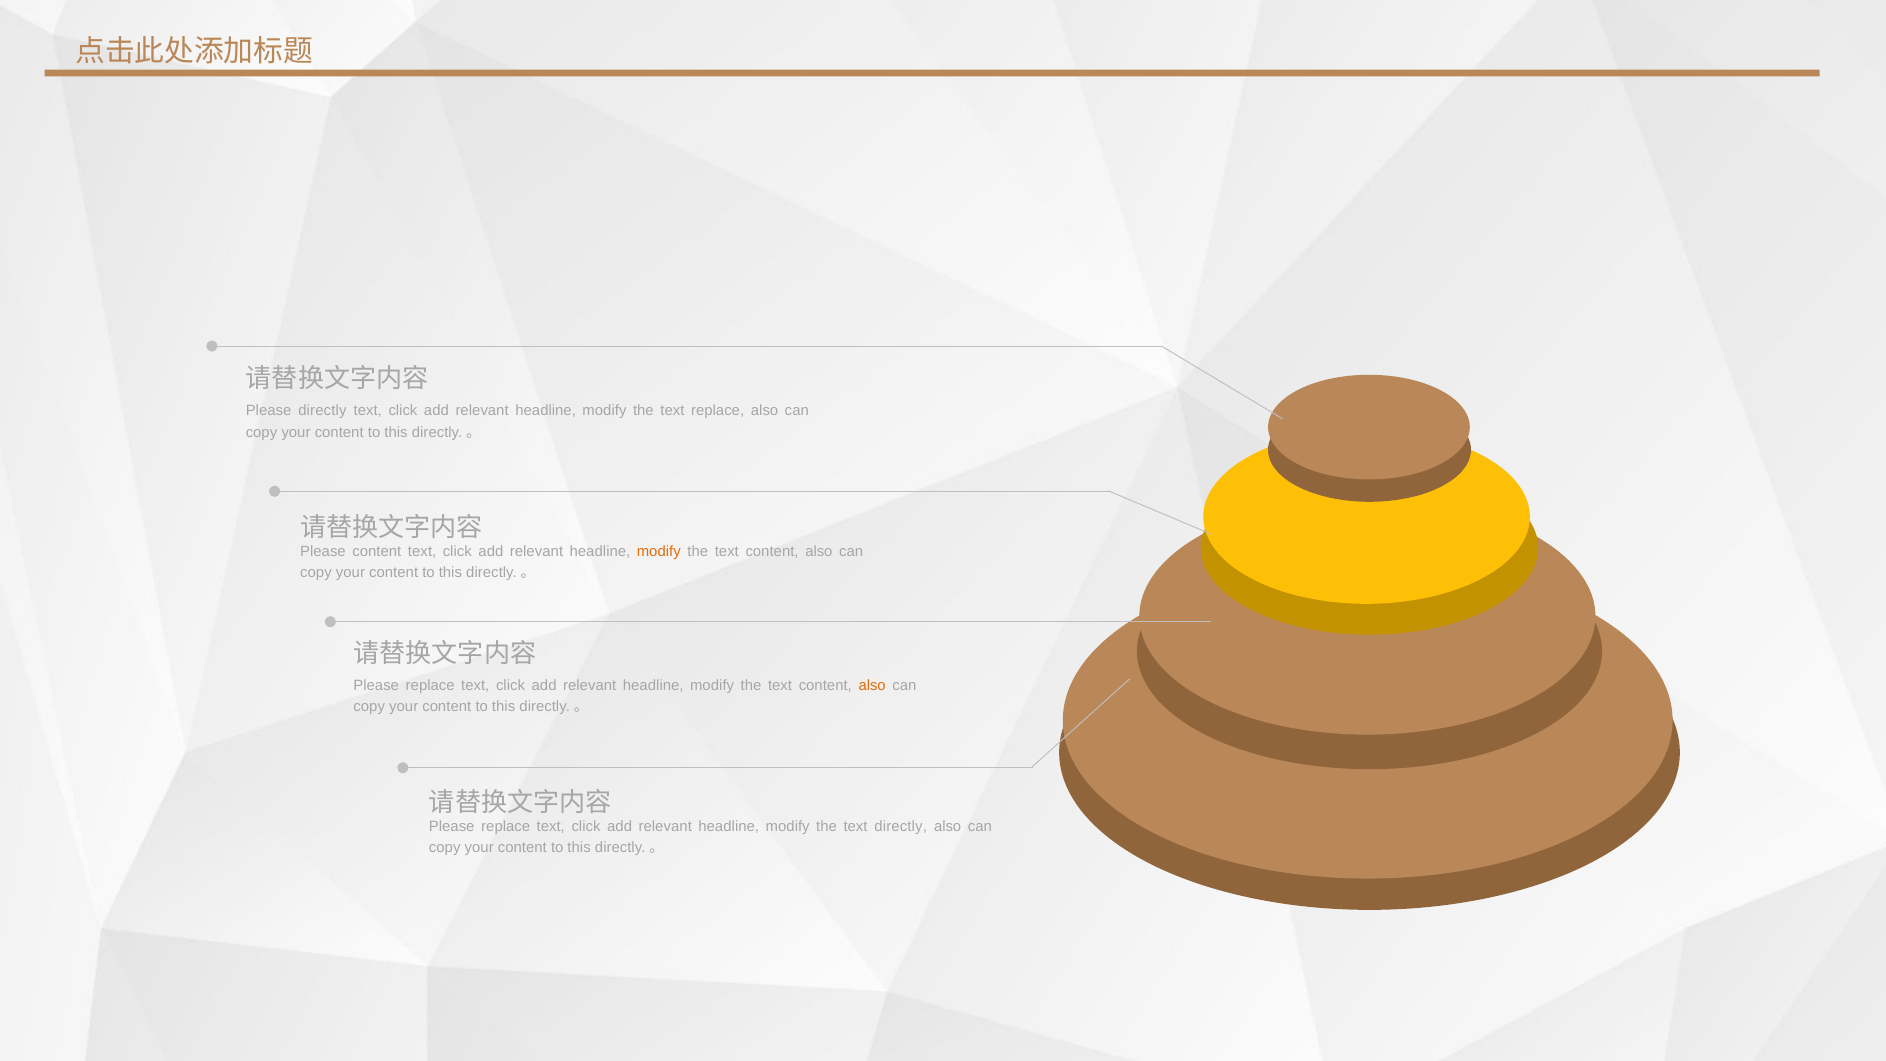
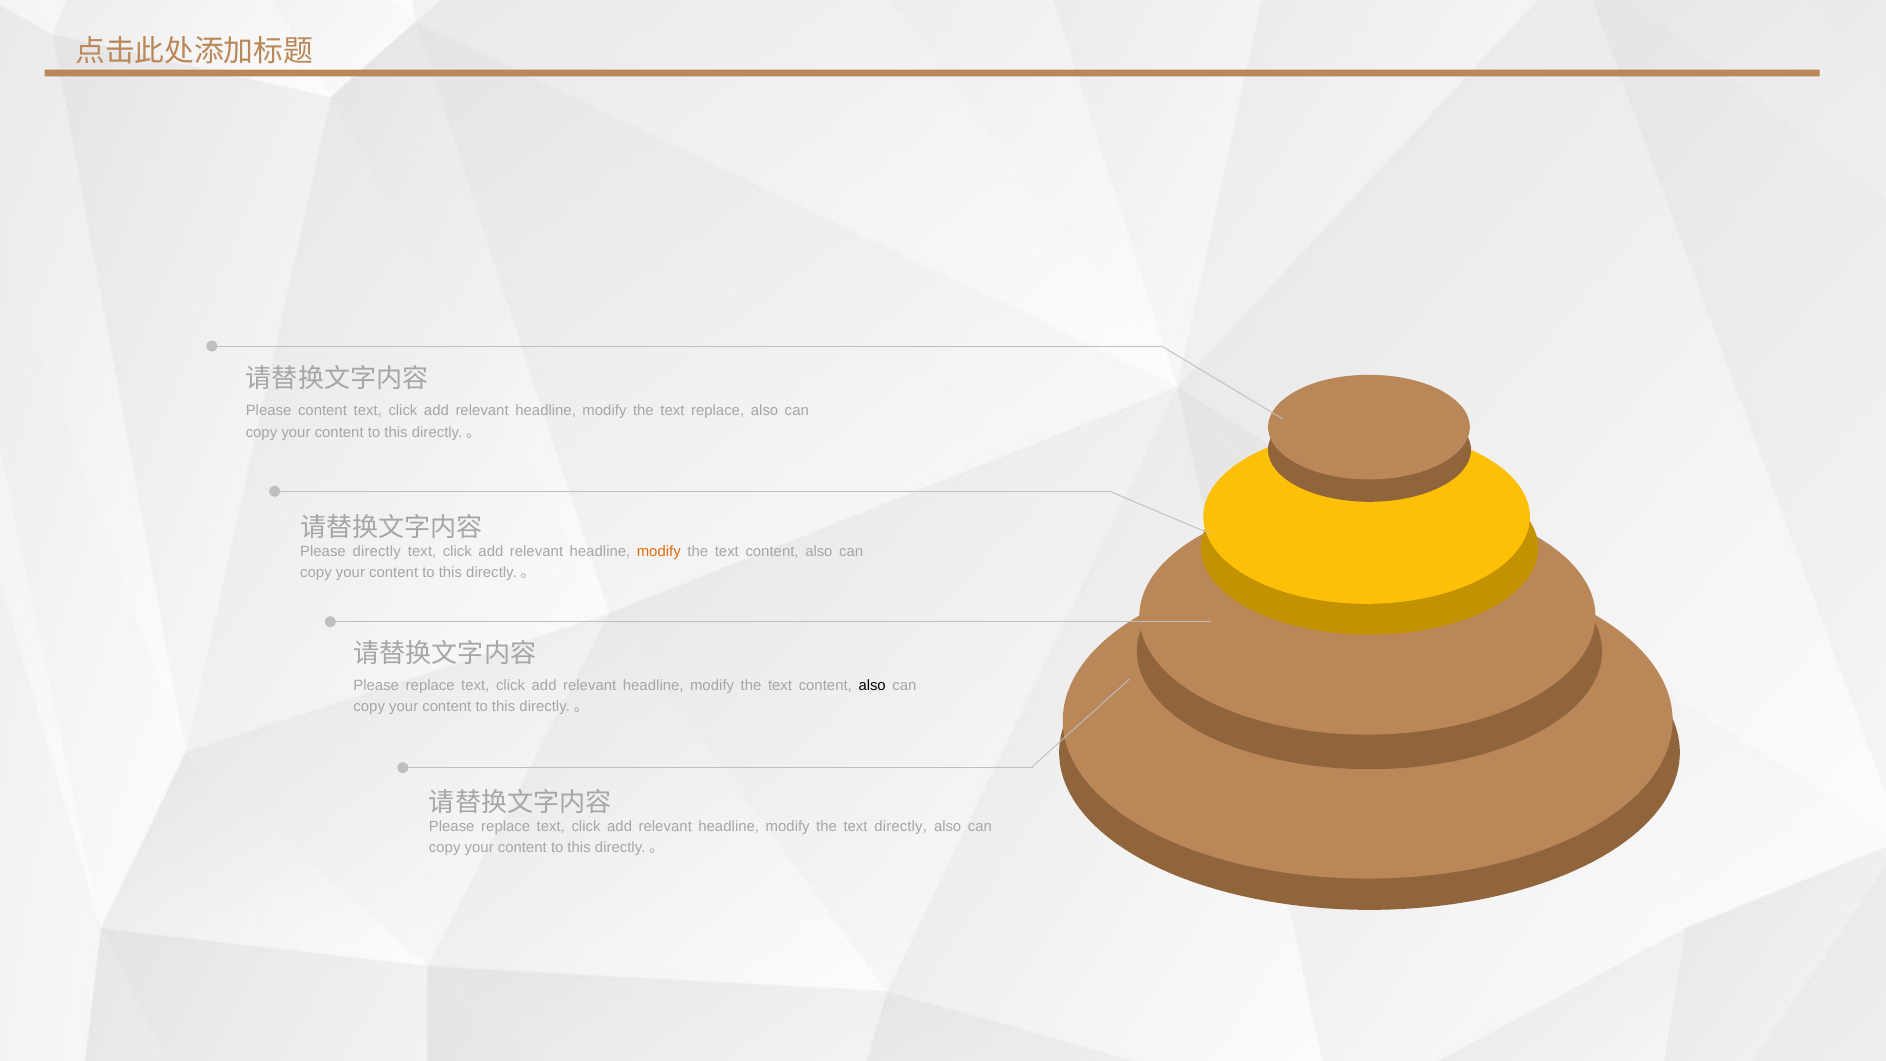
Please directly: directly -> content
Please content: content -> directly
also at (872, 685) colour: orange -> black
